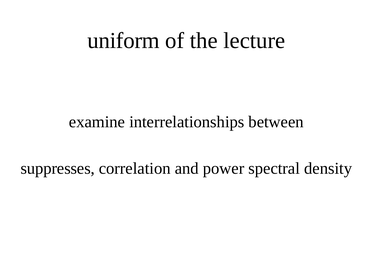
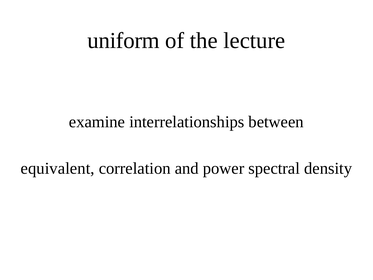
suppresses: suppresses -> equivalent
